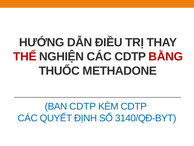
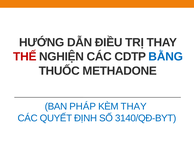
BẰNG colour: red -> blue
BAN CDTP: CDTP -> PHÁP
KÈM CDTP: CDTP -> THAY
